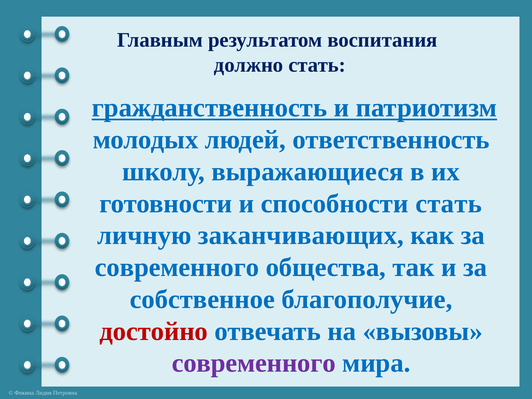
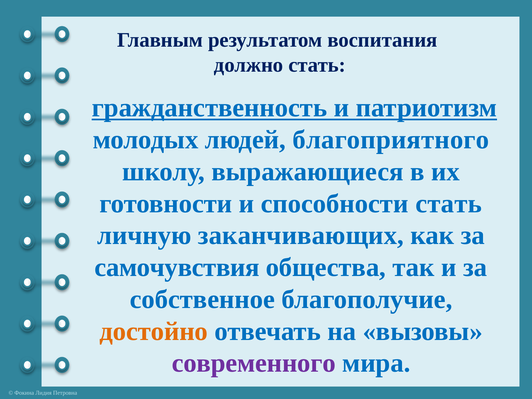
ответственность: ответственность -> благоприятного
современного at (177, 267): современного -> самочувствия
достойно colour: red -> orange
